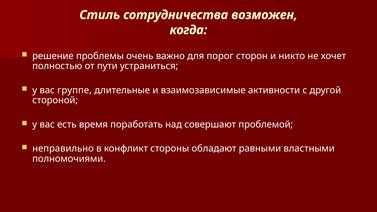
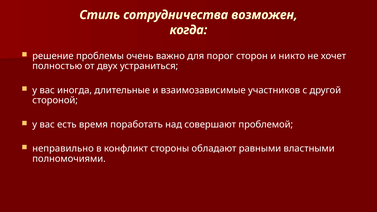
пути: пути -> двух
группе: группе -> иногда
активности: активности -> участников
